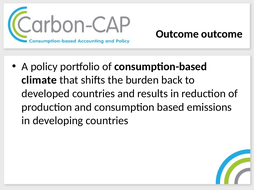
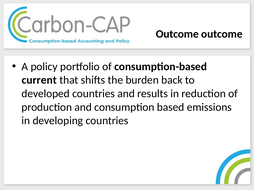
climate: climate -> current
